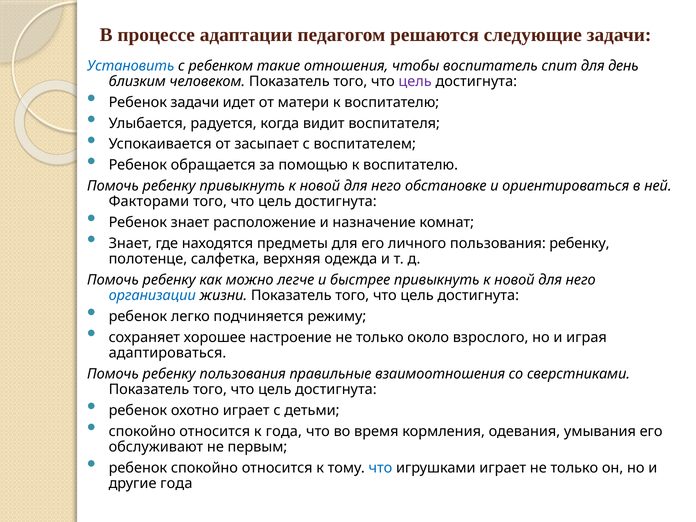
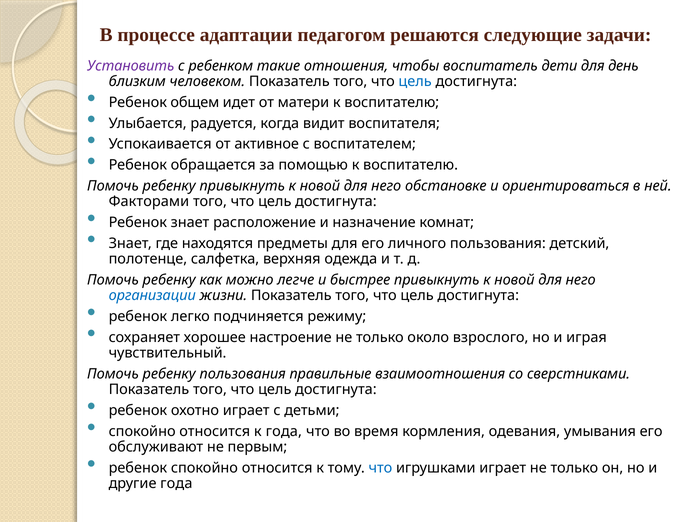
Установить colour: blue -> purple
спит: спит -> дети
цель at (415, 82) colour: purple -> blue
Ребенок задачи: задачи -> общем
засыпает: засыпает -> активное
пользования ребенку: ребенку -> детский
адаптироваться: адаптироваться -> чувствительный
